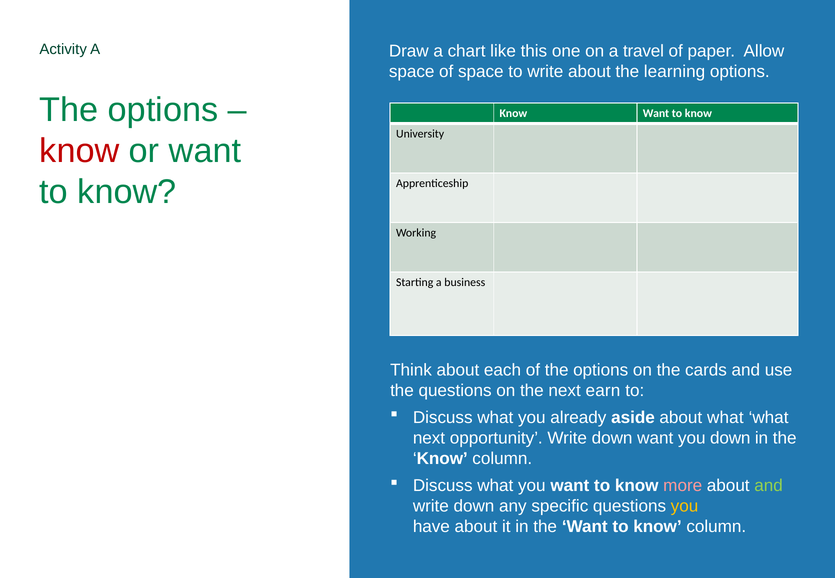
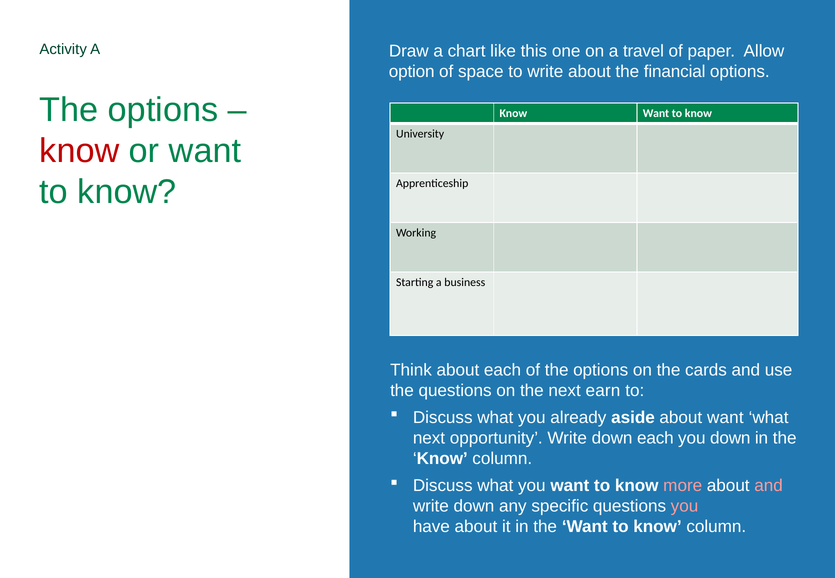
space at (412, 71): space -> option
learning: learning -> financial
about what: what -> want
down want: want -> each
and at (769, 486) colour: light green -> pink
you at (685, 506) colour: yellow -> pink
